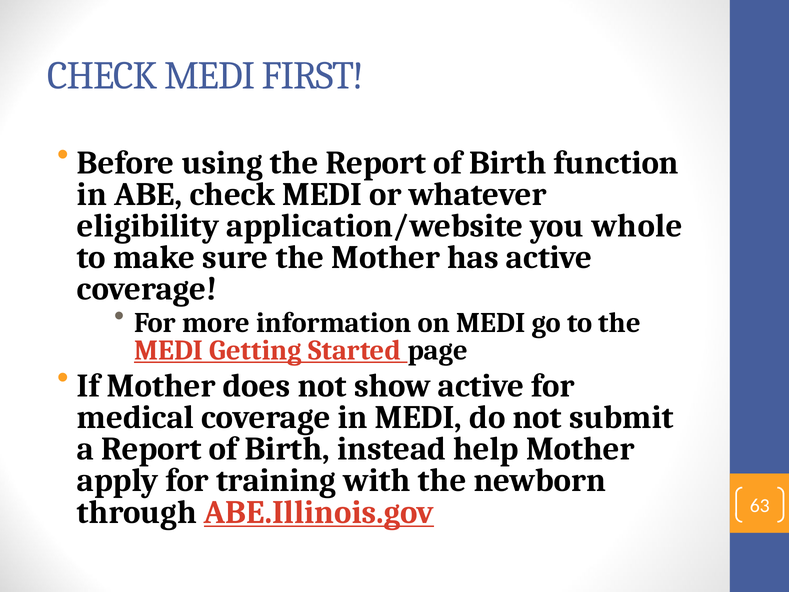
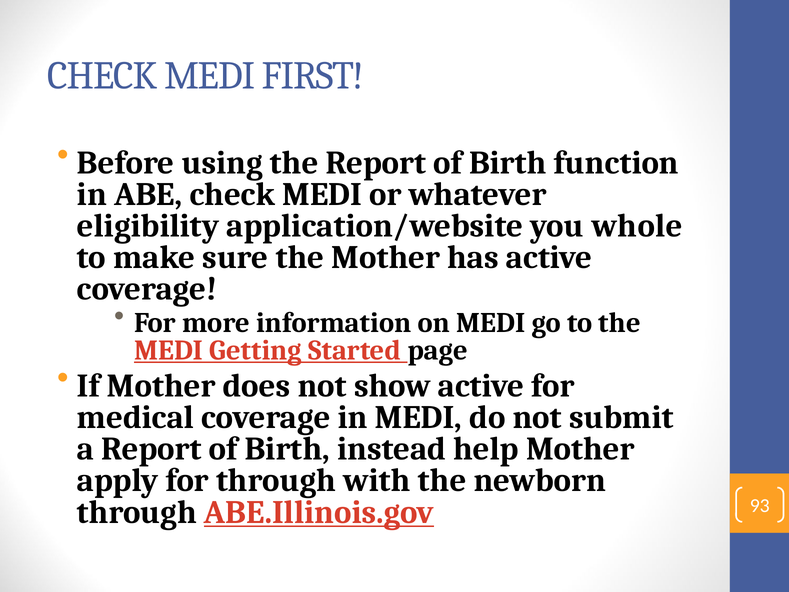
for training: training -> through
63: 63 -> 93
